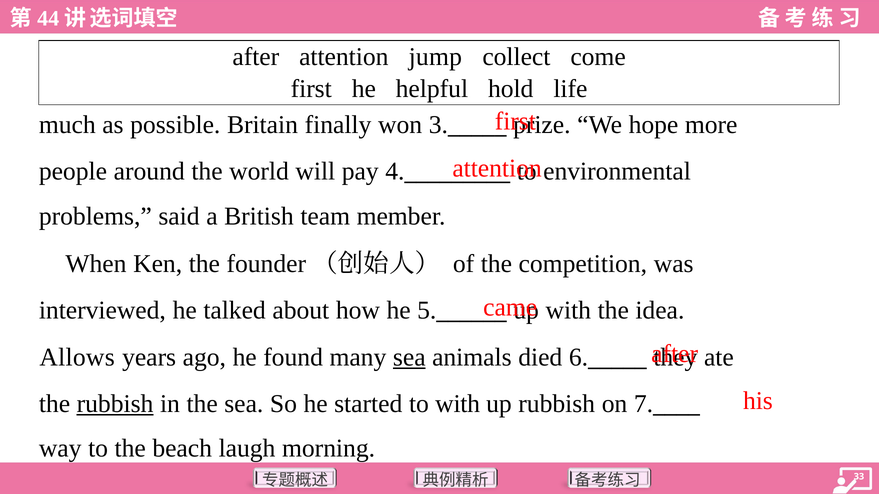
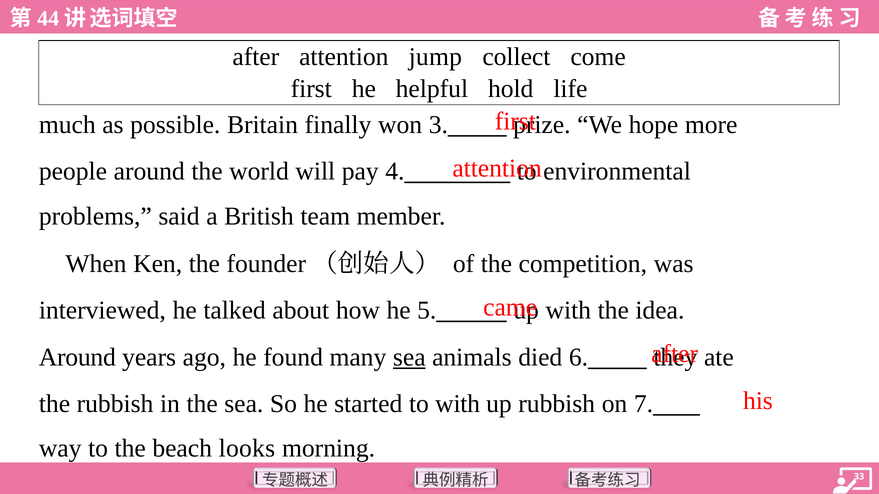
Allows at (77, 357): Allows -> Around
rubbish at (115, 404) underline: present -> none
laugh: laugh -> looks
